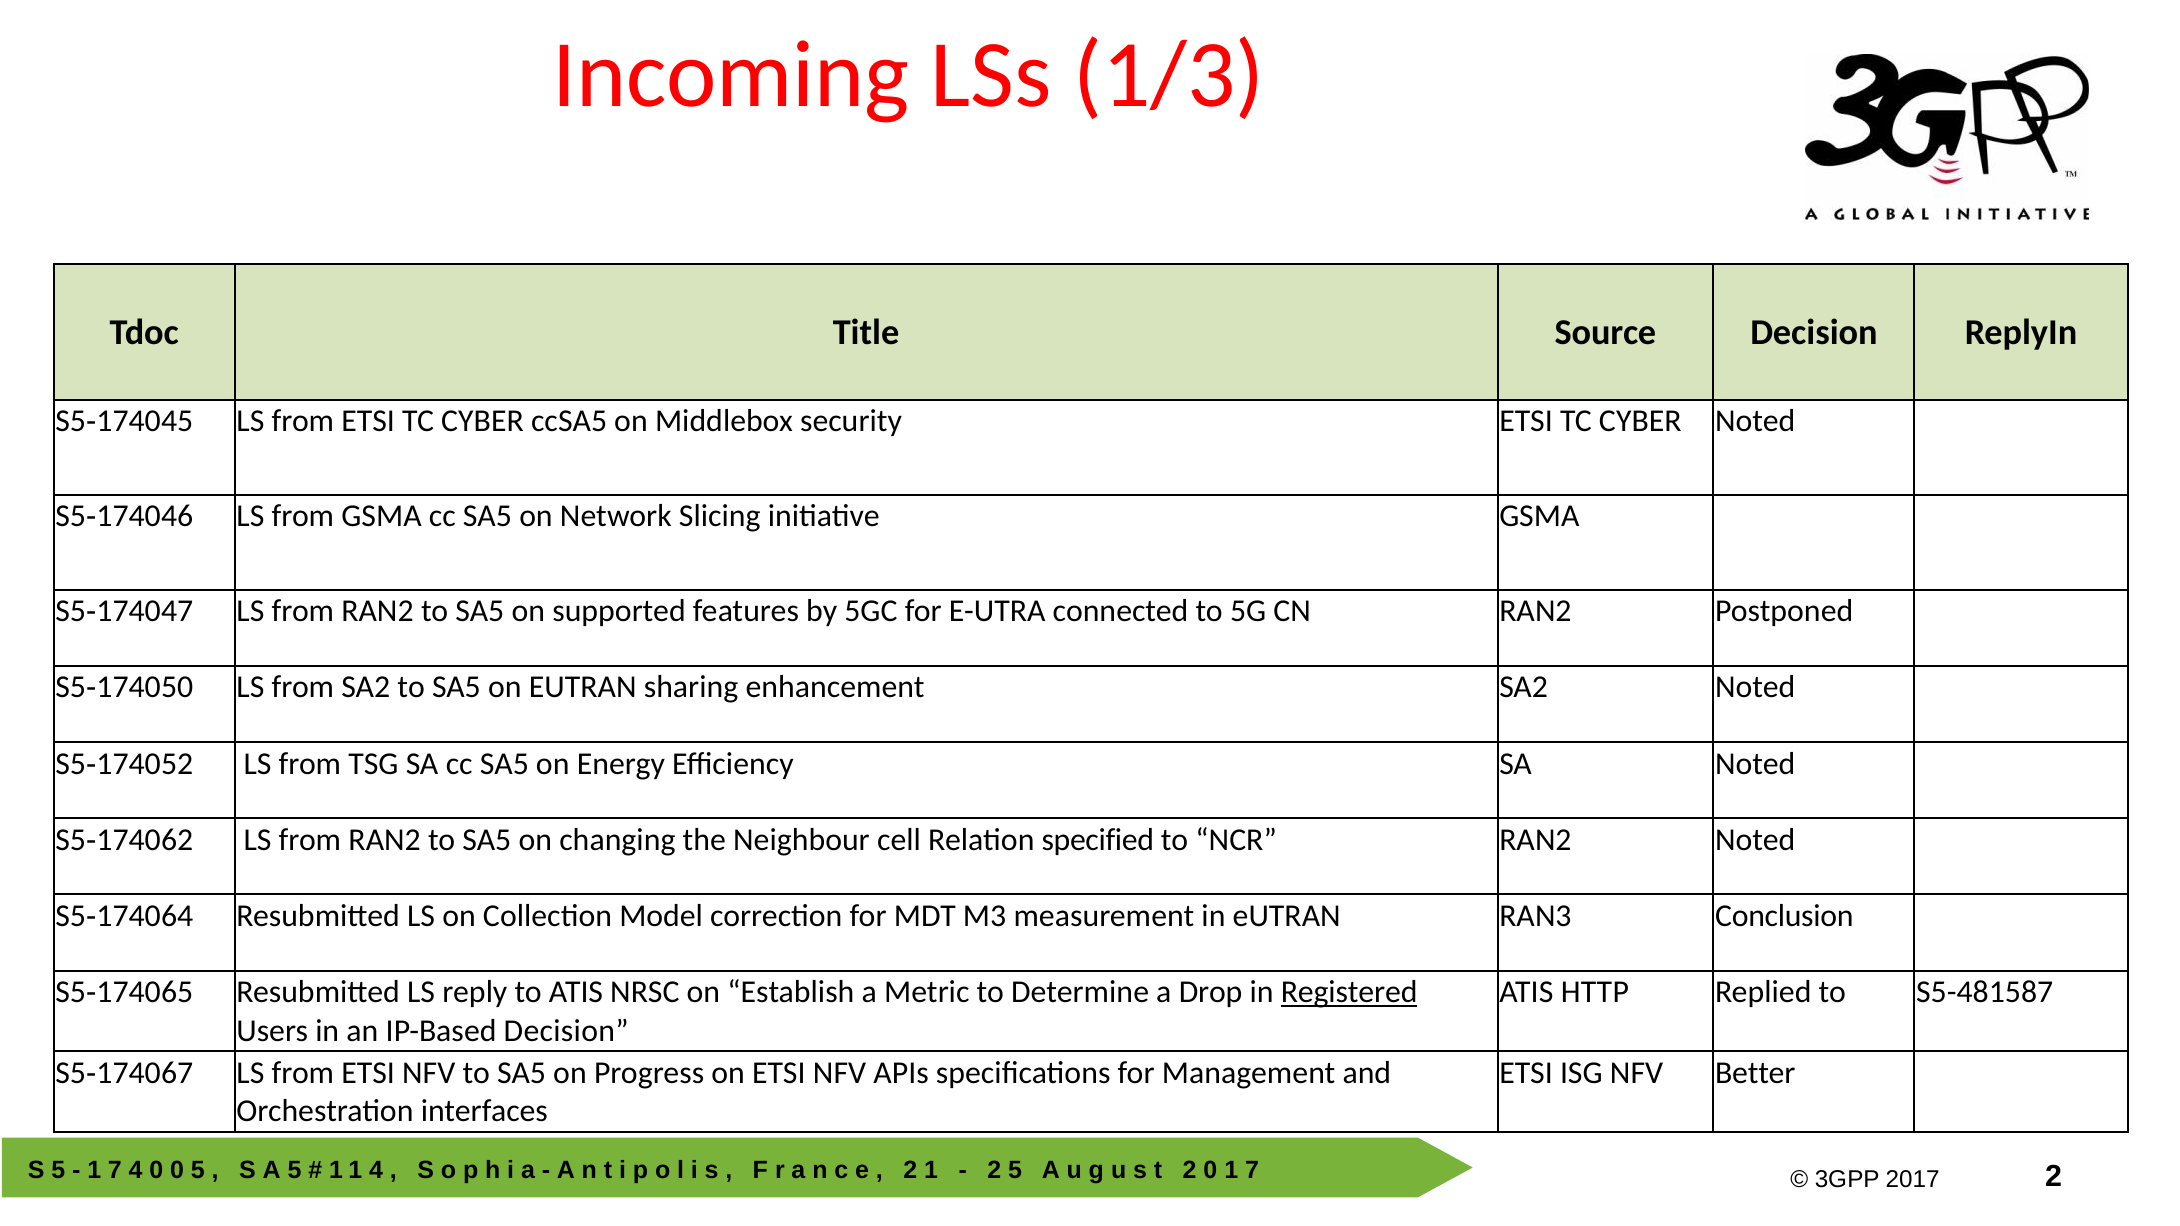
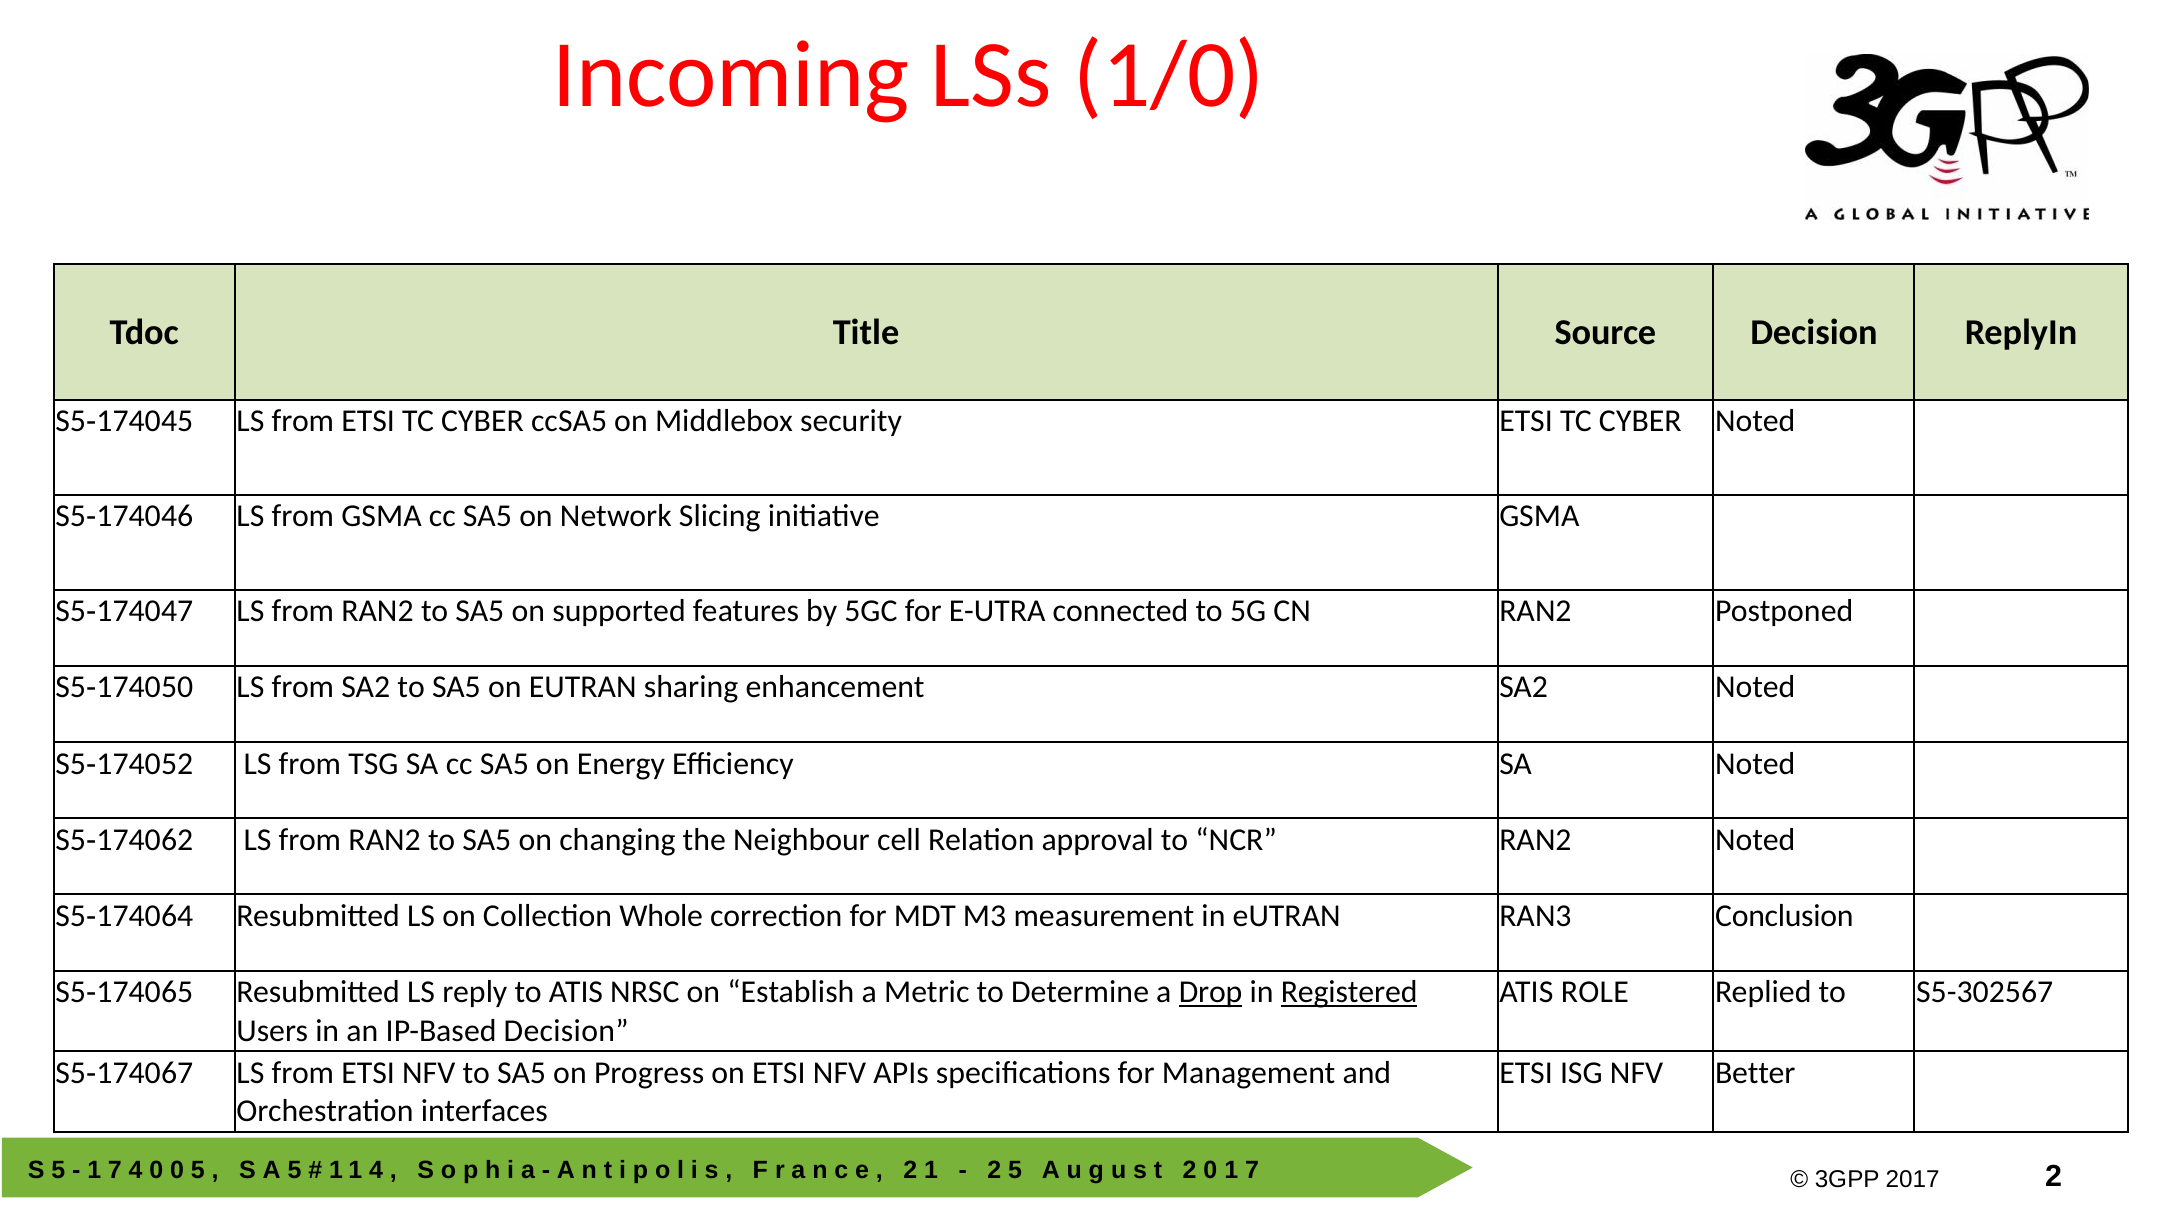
1/3: 1/3 -> 1/0
specified: specified -> approval
Model: Model -> Whole
HTTP: HTTP -> ROLE
S5-481587: S5-481587 -> S5-302567
Drop underline: none -> present
